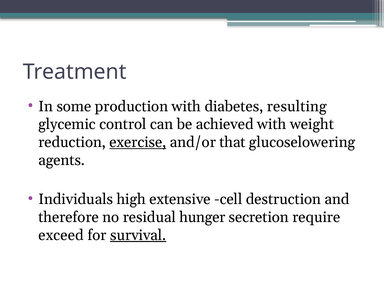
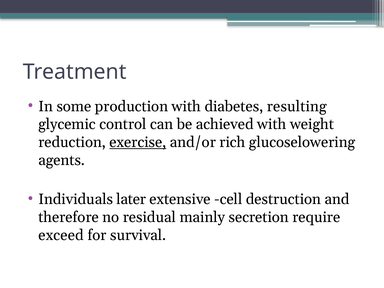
that: that -> rich
high: high -> later
hunger: hunger -> mainly
survival underline: present -> none
